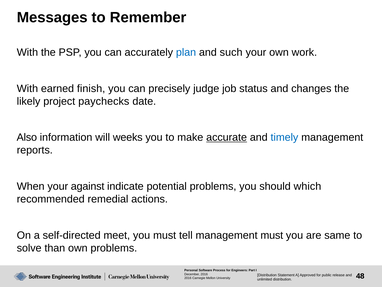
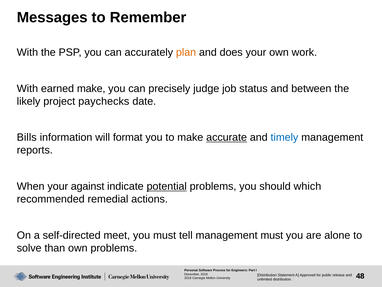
plan colour: blue -> orange
such: such -> does
earned finish: finish -> make
changes: changes -> between
Also: Also -> Bills
weeks: weeks -> format
potential underline: none -> present
same: same -> alone
